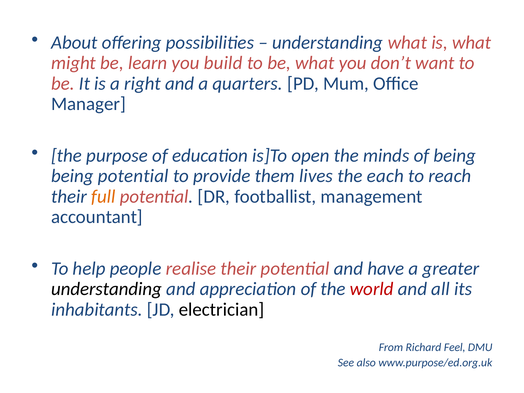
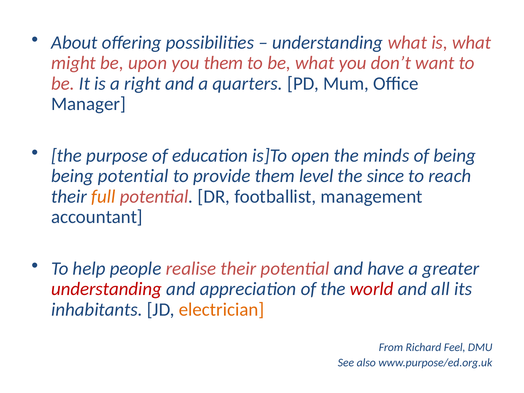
learn: learn -> upon
you build: build -> them
lives: lives -> level
each: each -> since
understanding at (107, 289) colour: black -> red
electrician colour: black -> orange
